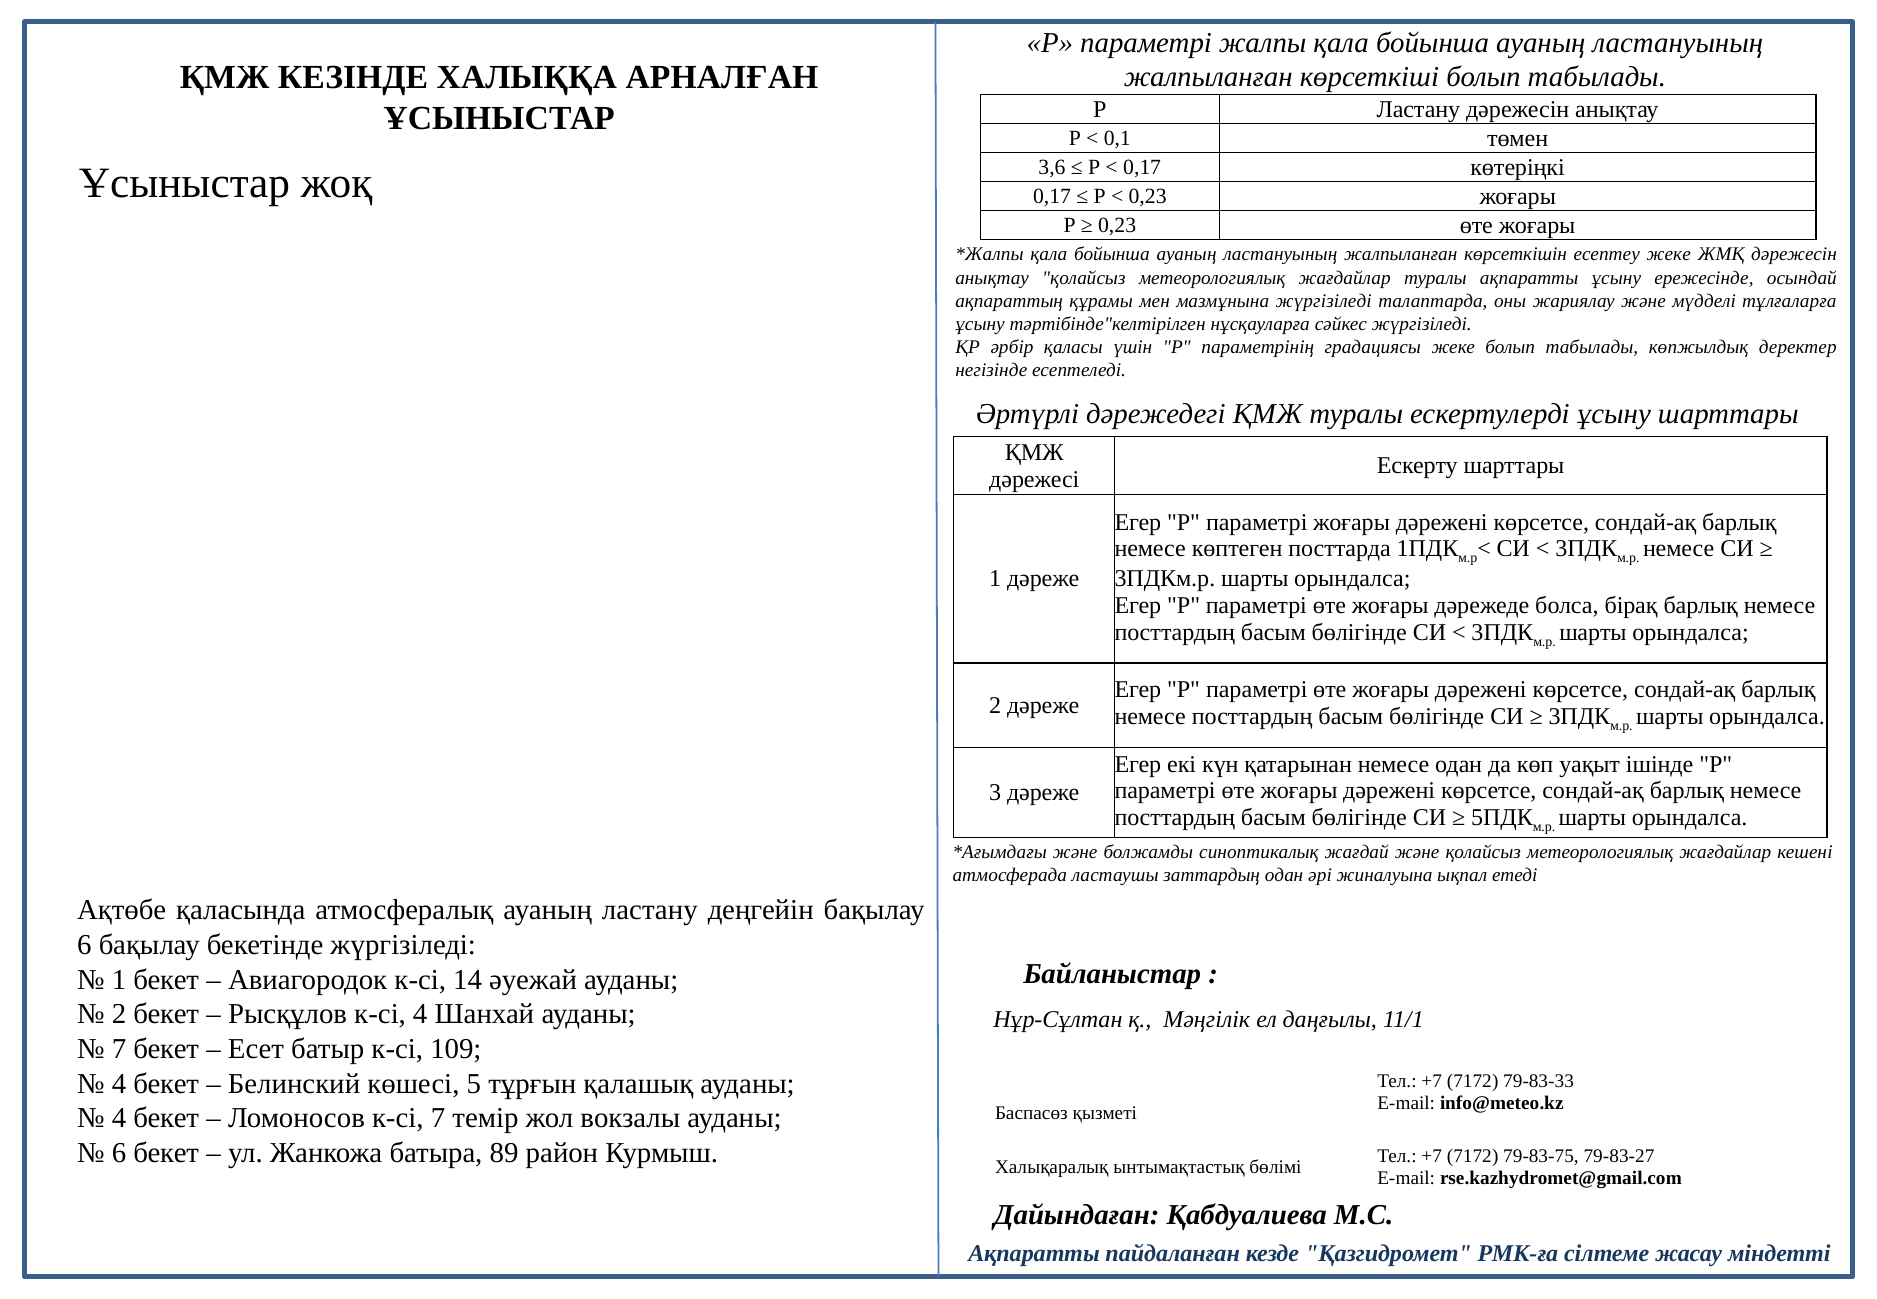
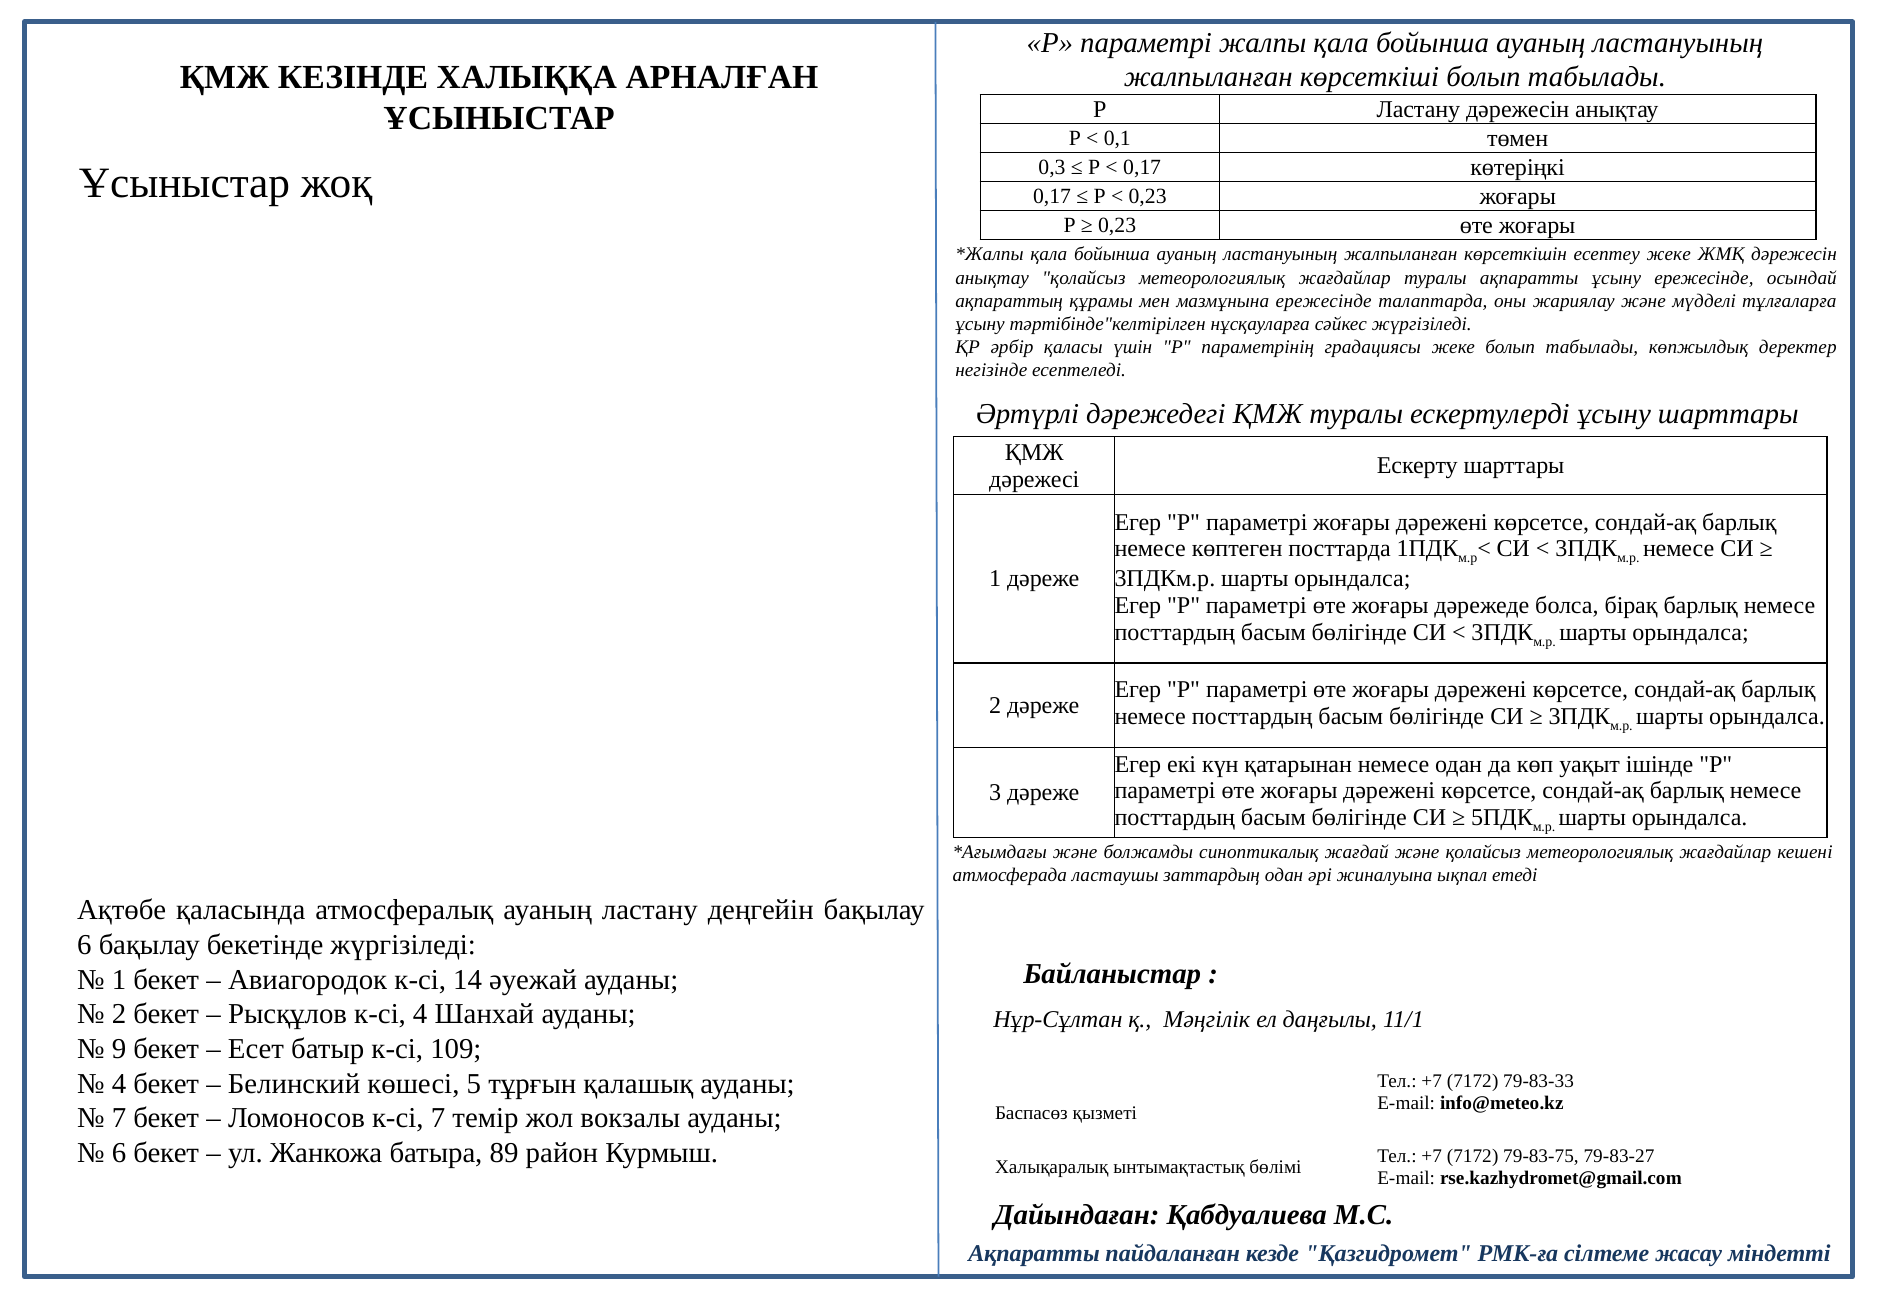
3,6: 3,6 -> 0,3
мазмұнына жүргізіледі: жүргізіледі -> ережесінде
7 at (119, 1049): 7 -> 9
4 at (119, 1119): 4 -> 7
